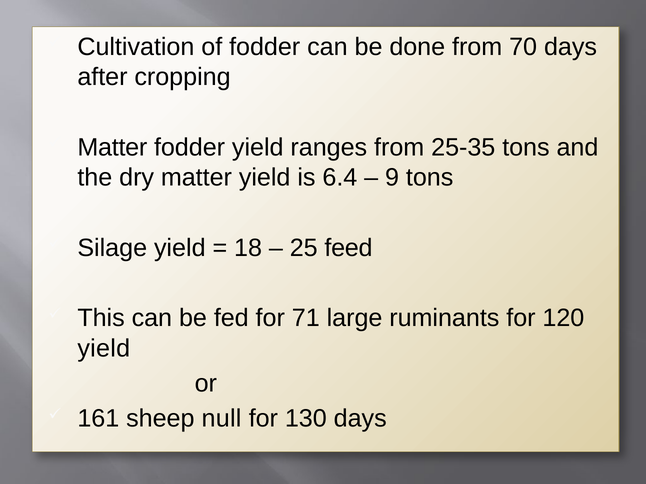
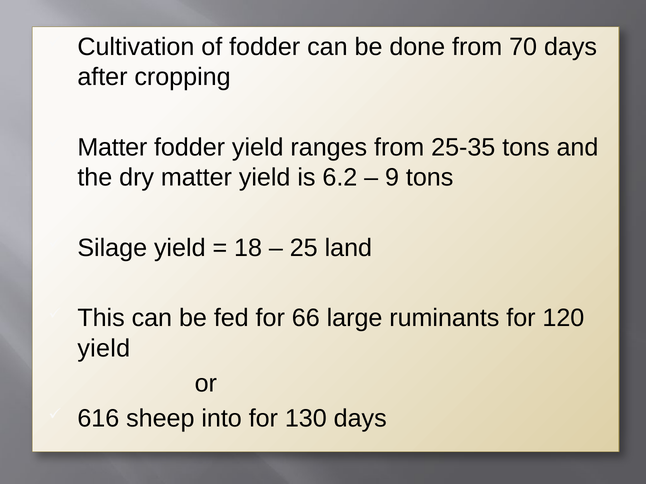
6.4: 6.4 -> 6.2
feed: feed -> land
71: 71 -> 66
161: 161 -> 616
null: null -> into
